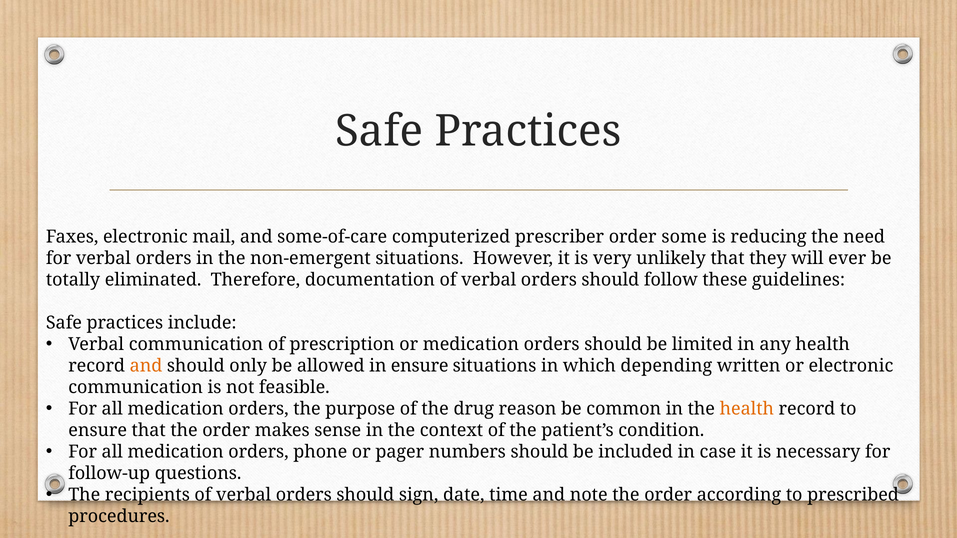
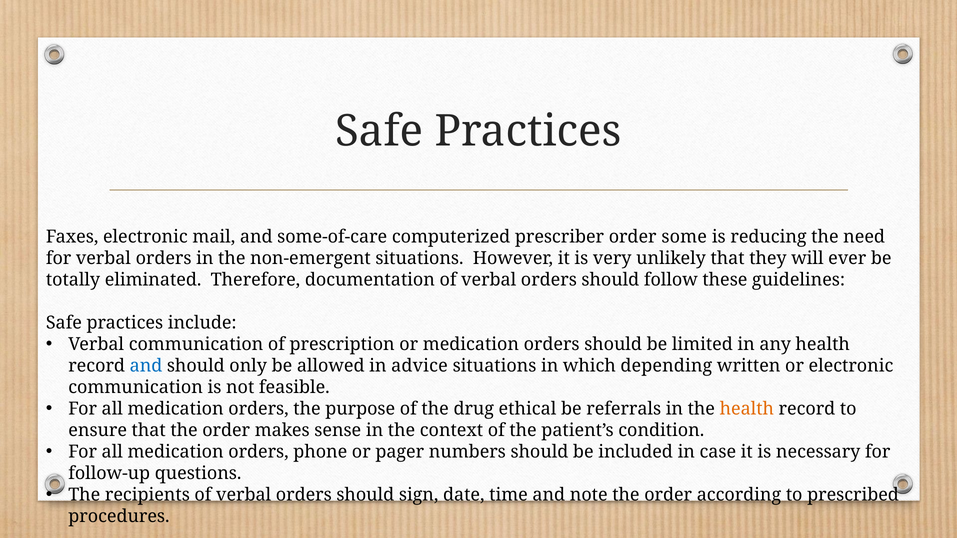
and at (146, 366) colour: orange -> blue
in ensure: ensure -> advice
reason: reason -> ethical
common: common -> referrals
